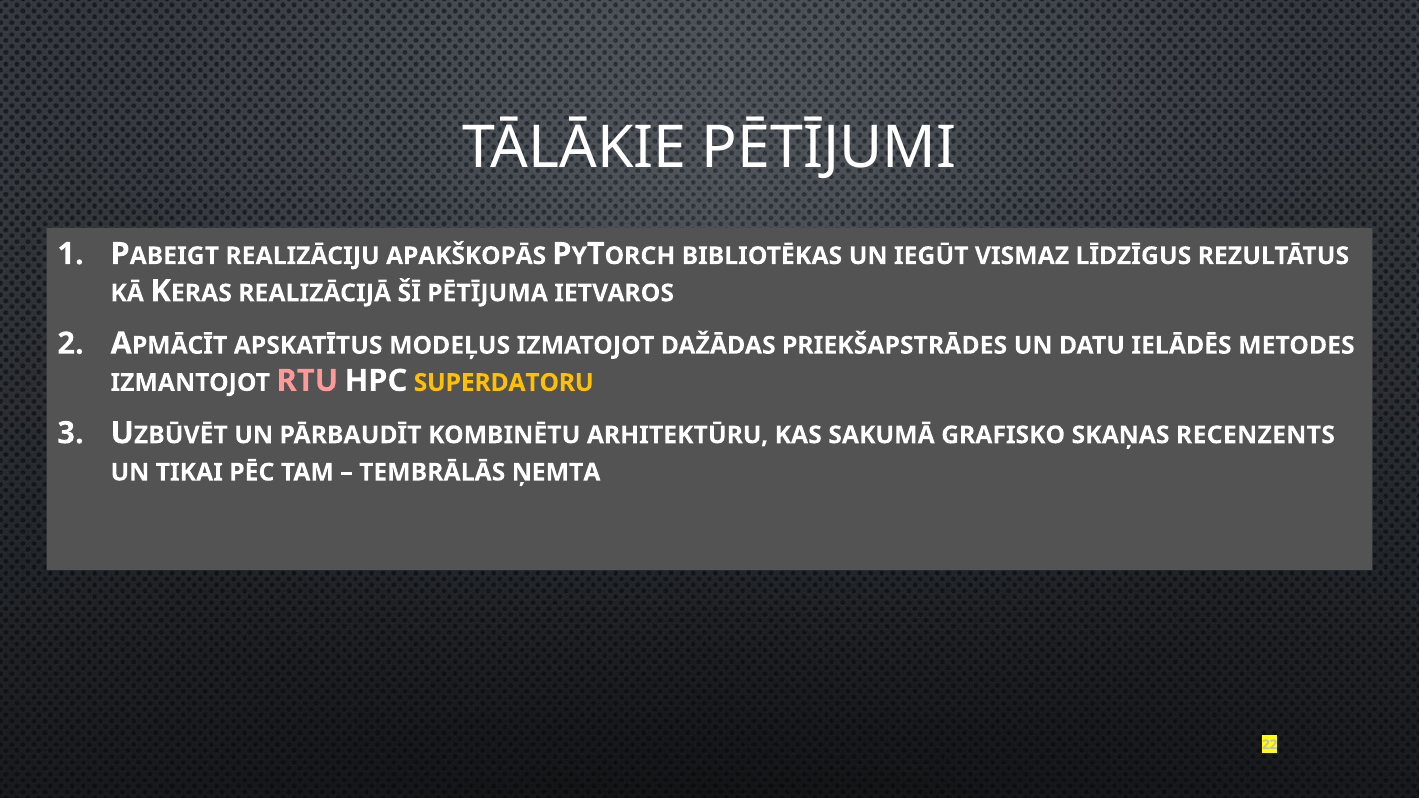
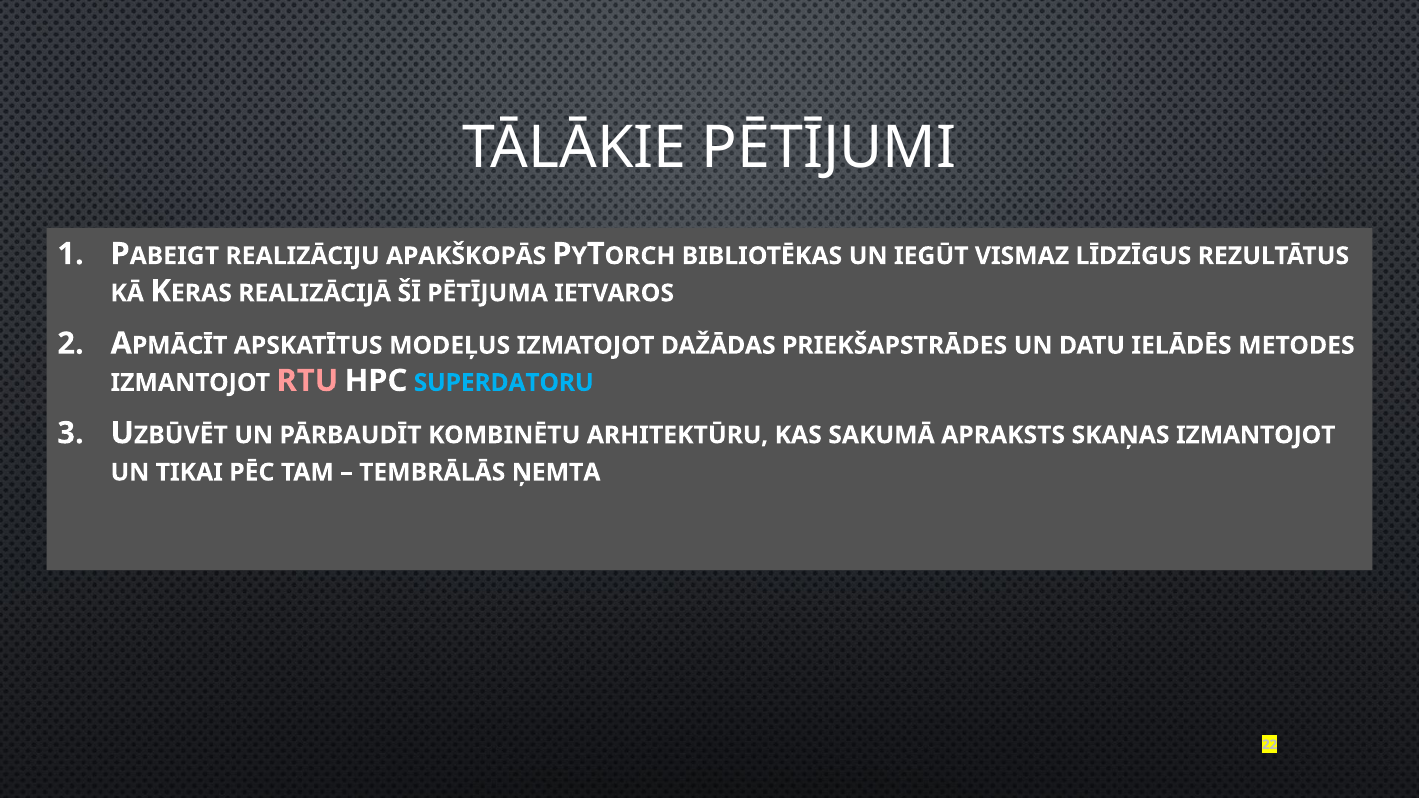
SUPERDATORU colour: yellow -> light blue
GRAFISKO: GRAFISKO -> APRAKSTS
SKAŅAS RECENZENTS: RECENZENTS -> IZMANTOJOT
